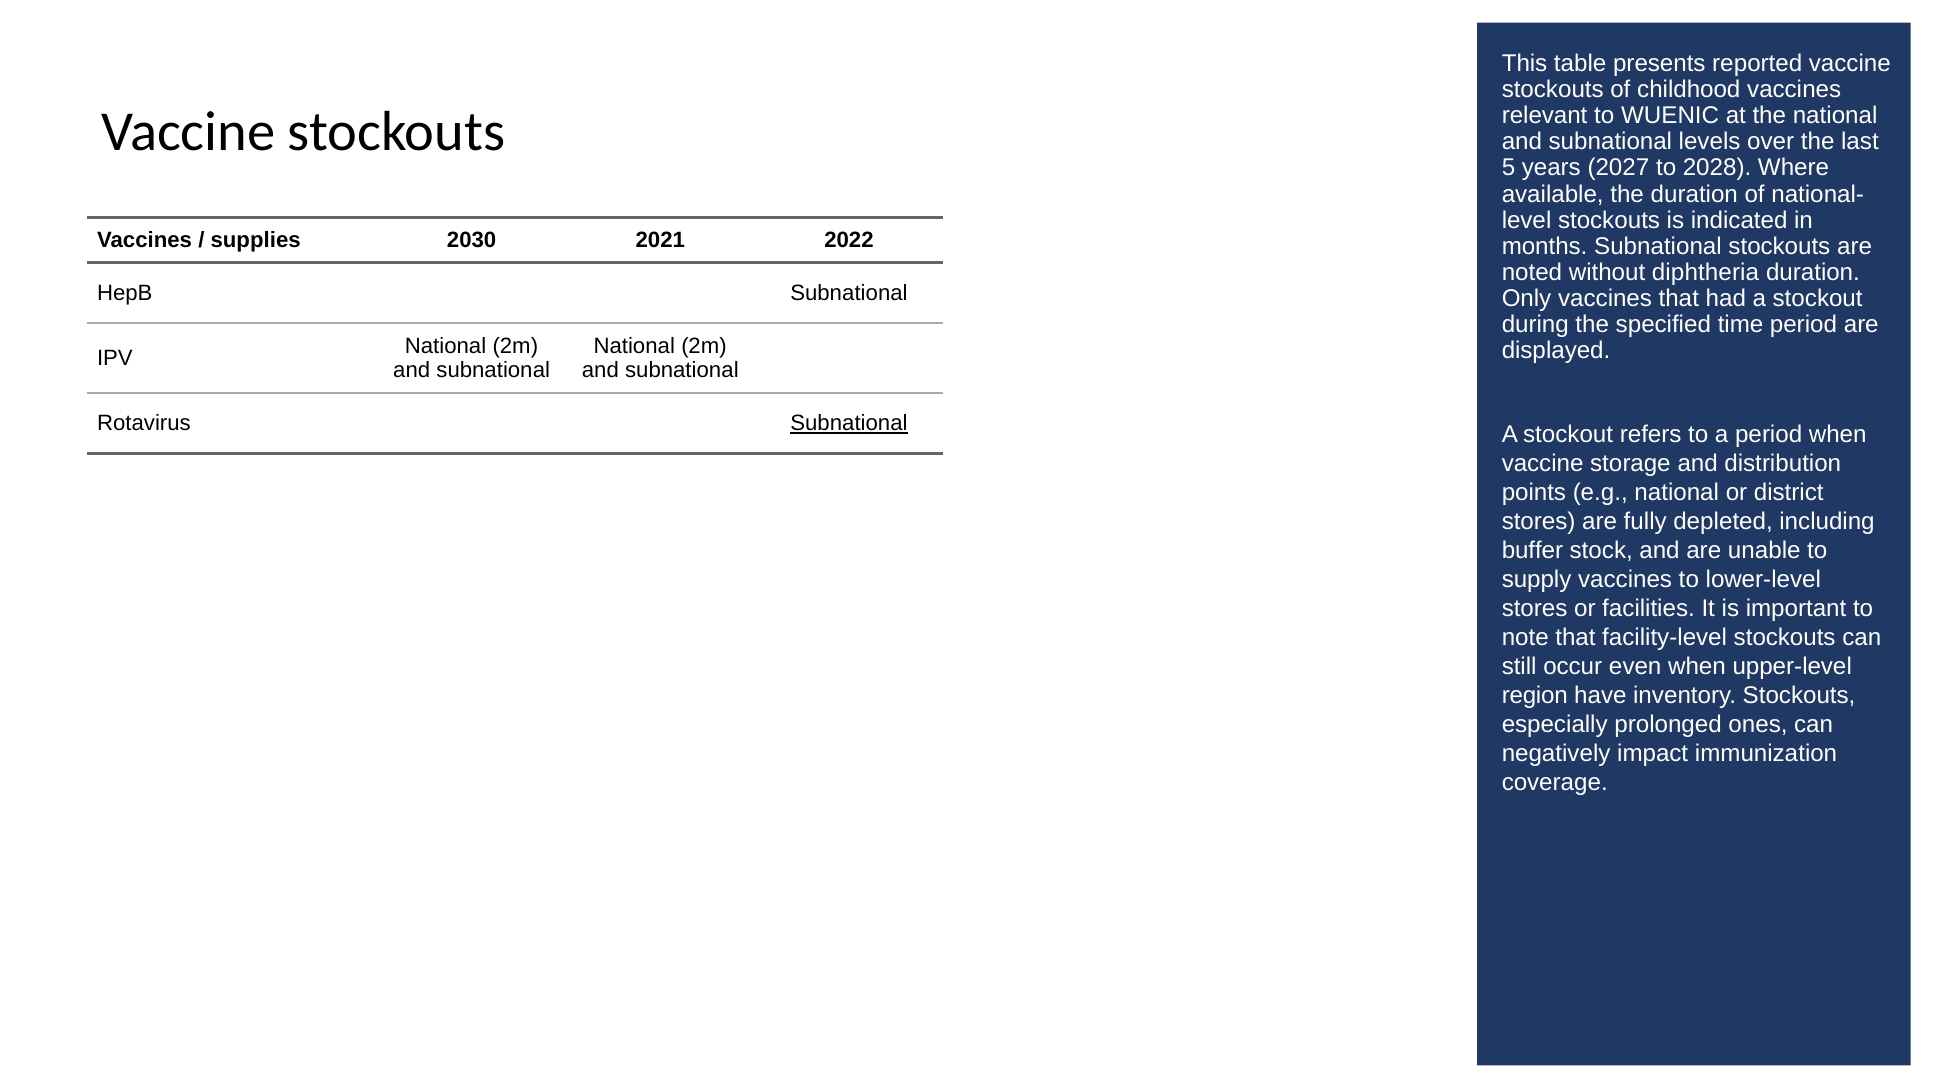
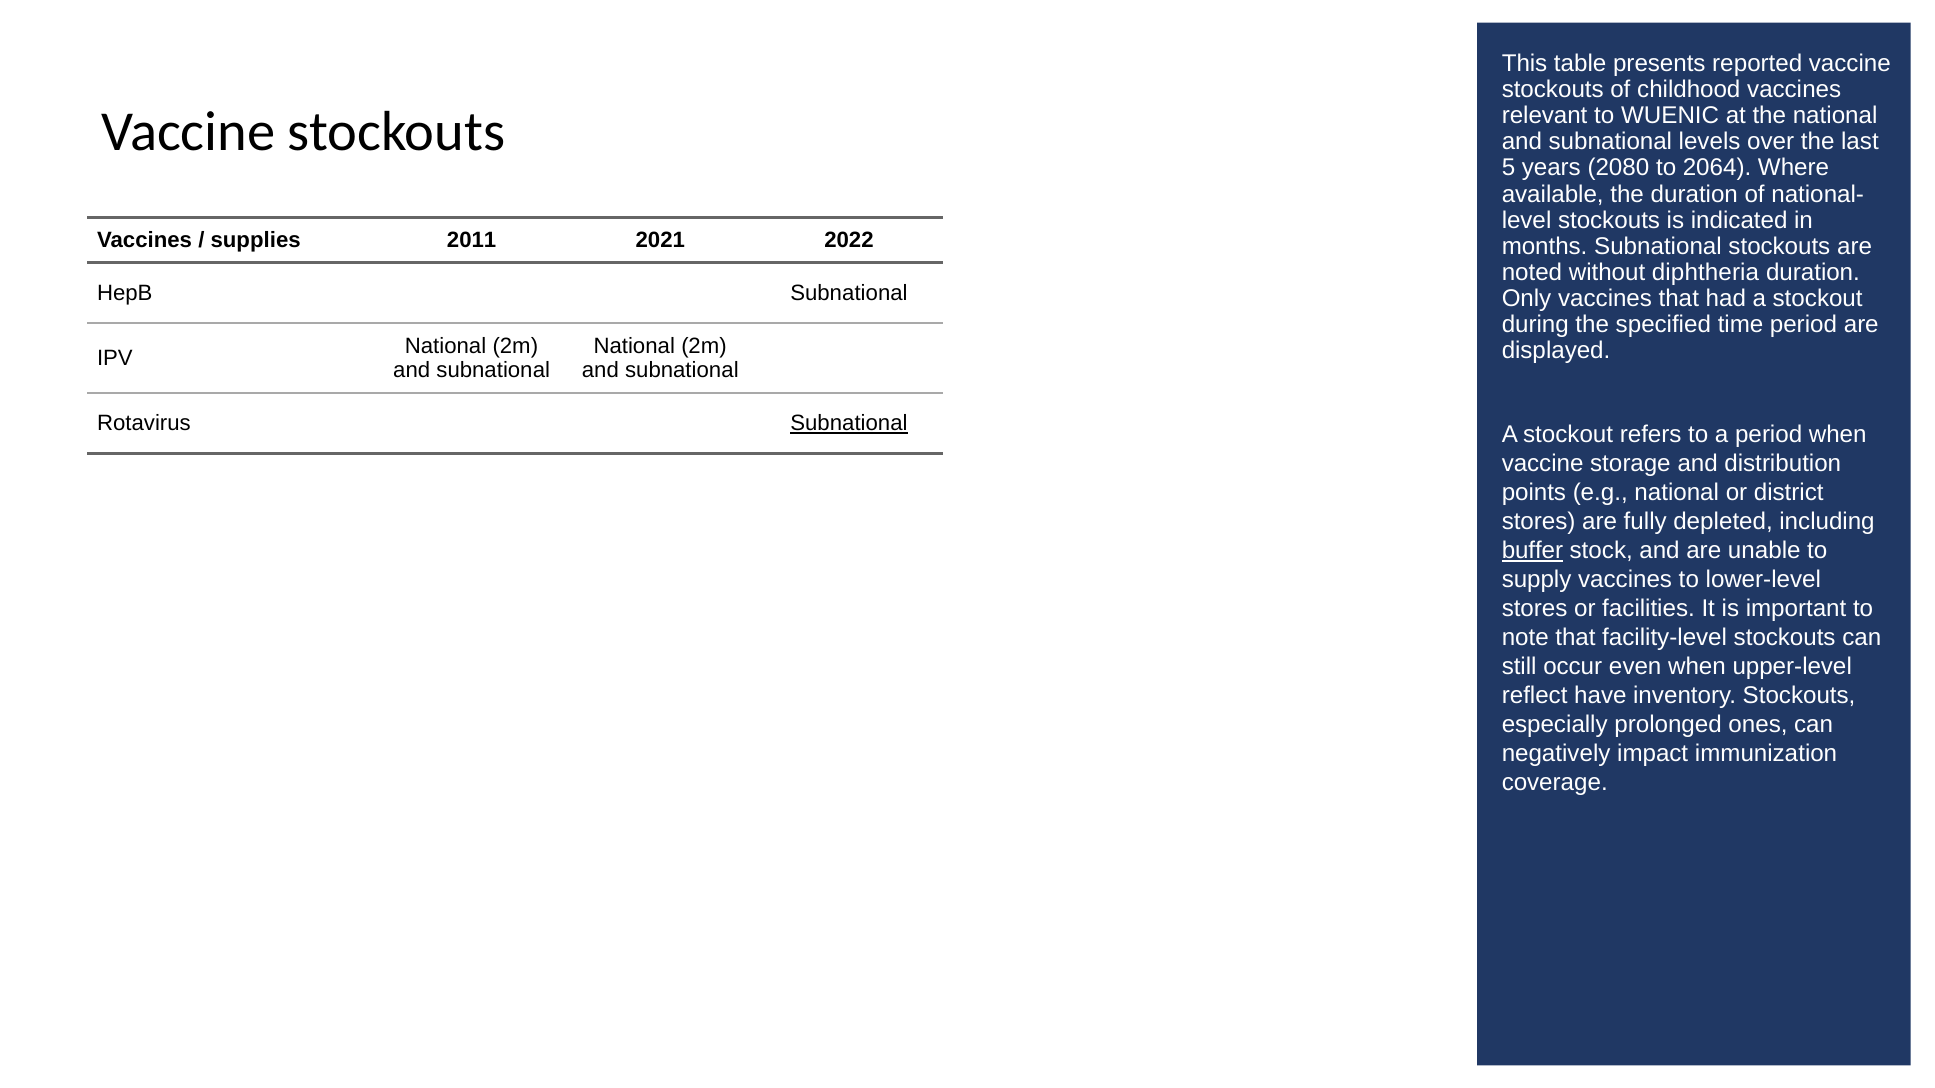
2027: 2027 -> 2080
2028: 2028 -> 2064
2030: 2030 -> 2011
buffer underline: none -> present
region: region -> reflect
